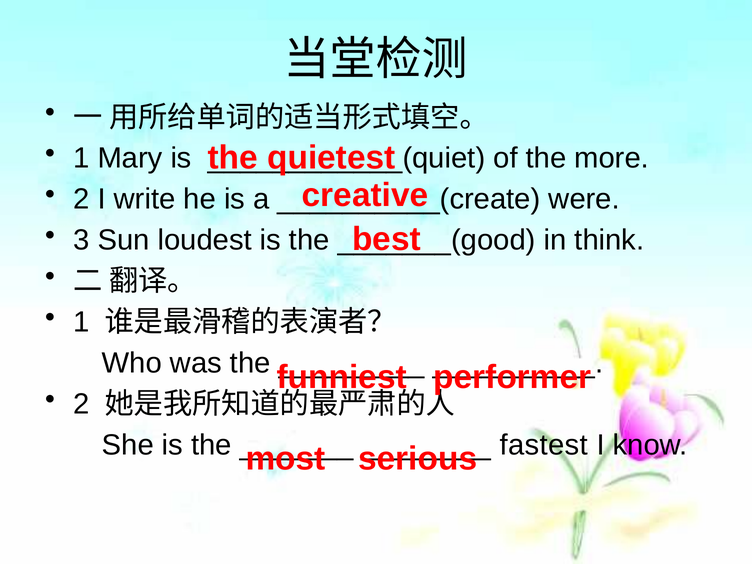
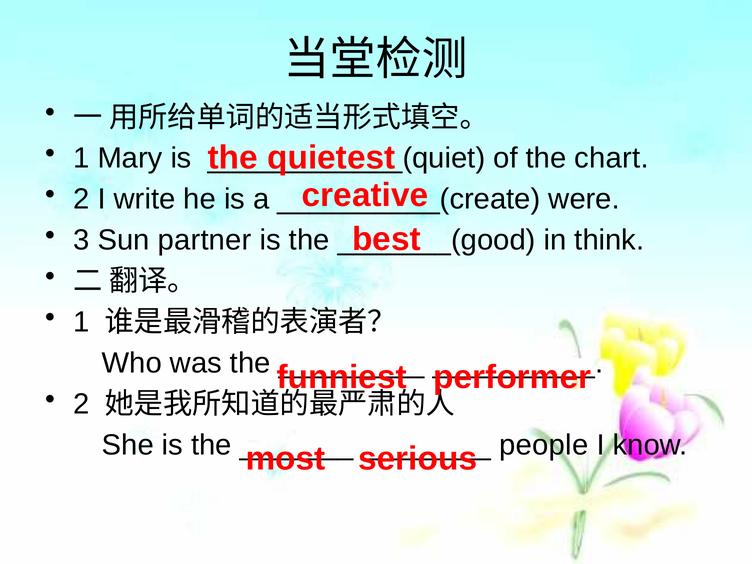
more: more -> chart
loudest: loudest -> partner
fastest: fastest -> people
